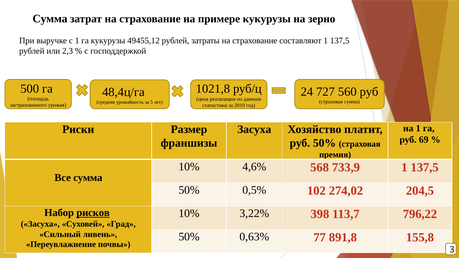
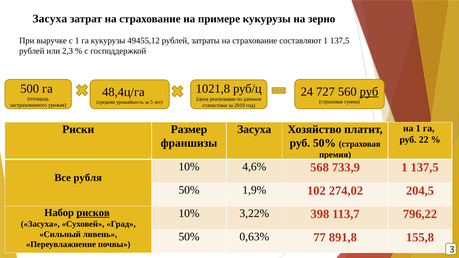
Сумма at (50, 19): Сумма -> Засуха
руб at (369, 92) underline: none -> present
69: 69 -> 22
Все сумма: сумма -> рубля
0,5%: 0,5% -> 1,9%
